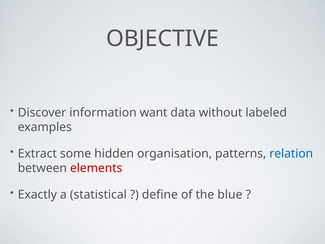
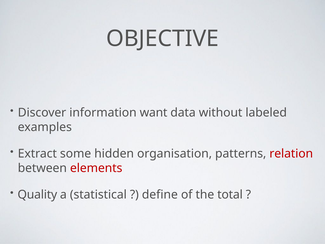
relation colour: blue -> red
Exactly: Exactly -> Quality
blue: blue -> total
